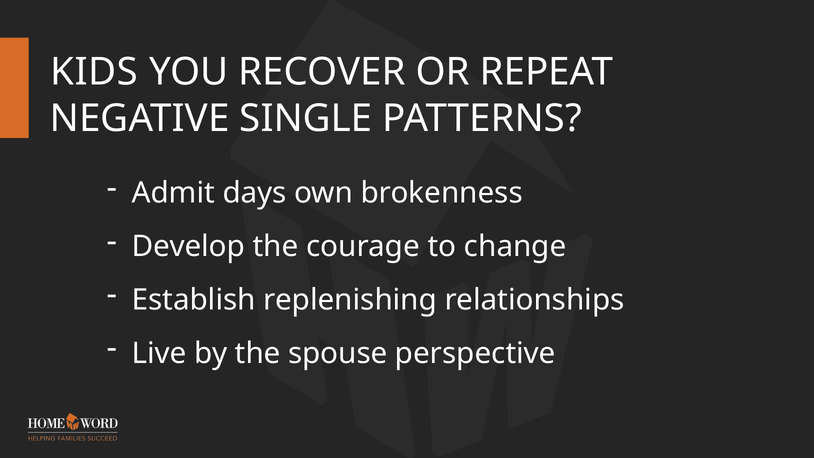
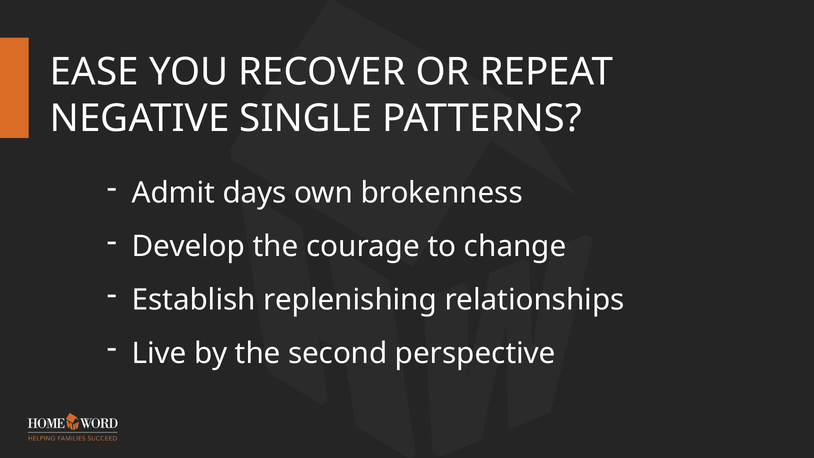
KIDS: KIDS -> EASE
spouse: spouse -> second
